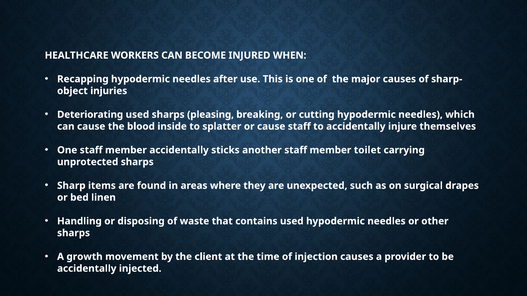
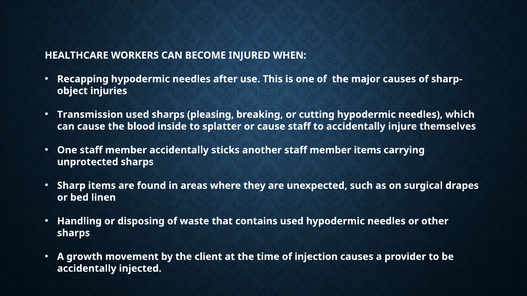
Deteriorating: Deteriorating -> Transmission
member toilet: toilet -> items
